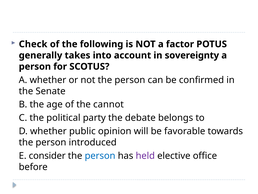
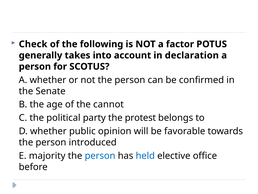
sovereignty: sovereignty -> declaration
debate: debate -> protest
consider: consider -> majority
held colour: purple -> blue
